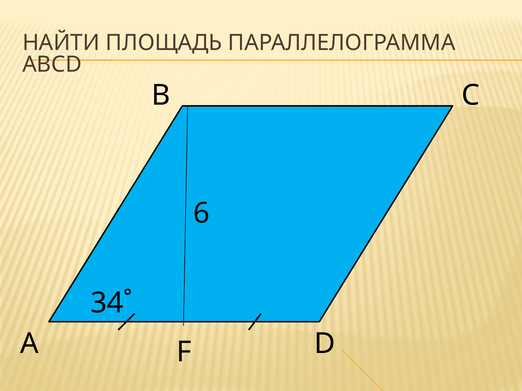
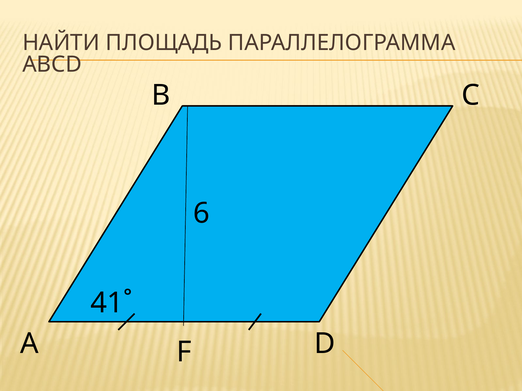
34˚: 34˚ -> 41˚
